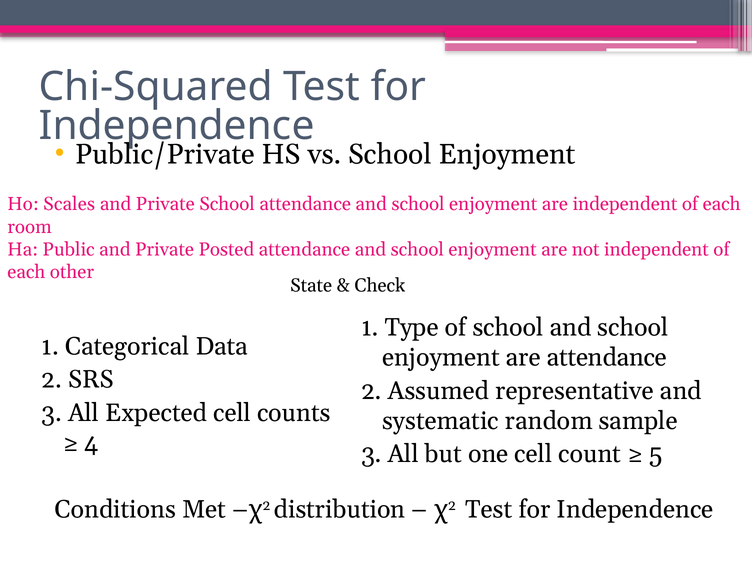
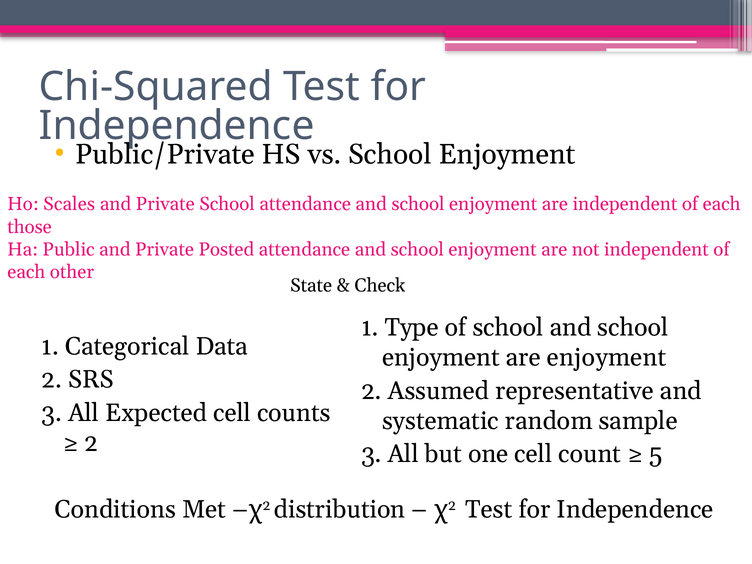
room: room -> those
are attendance: attendance -> enjoyment
4 at (91, 443): 4 -> 2
